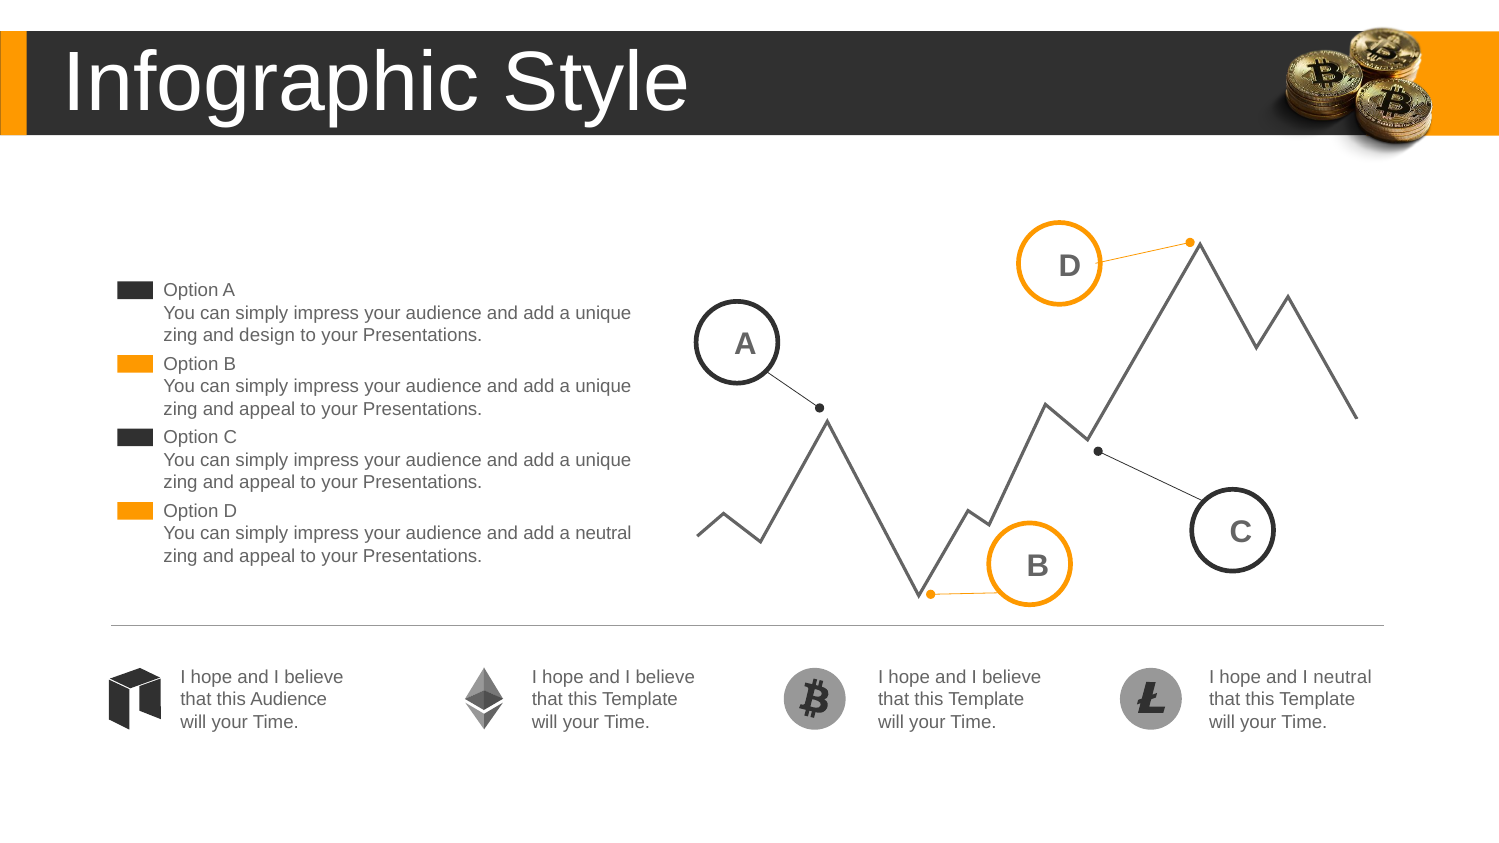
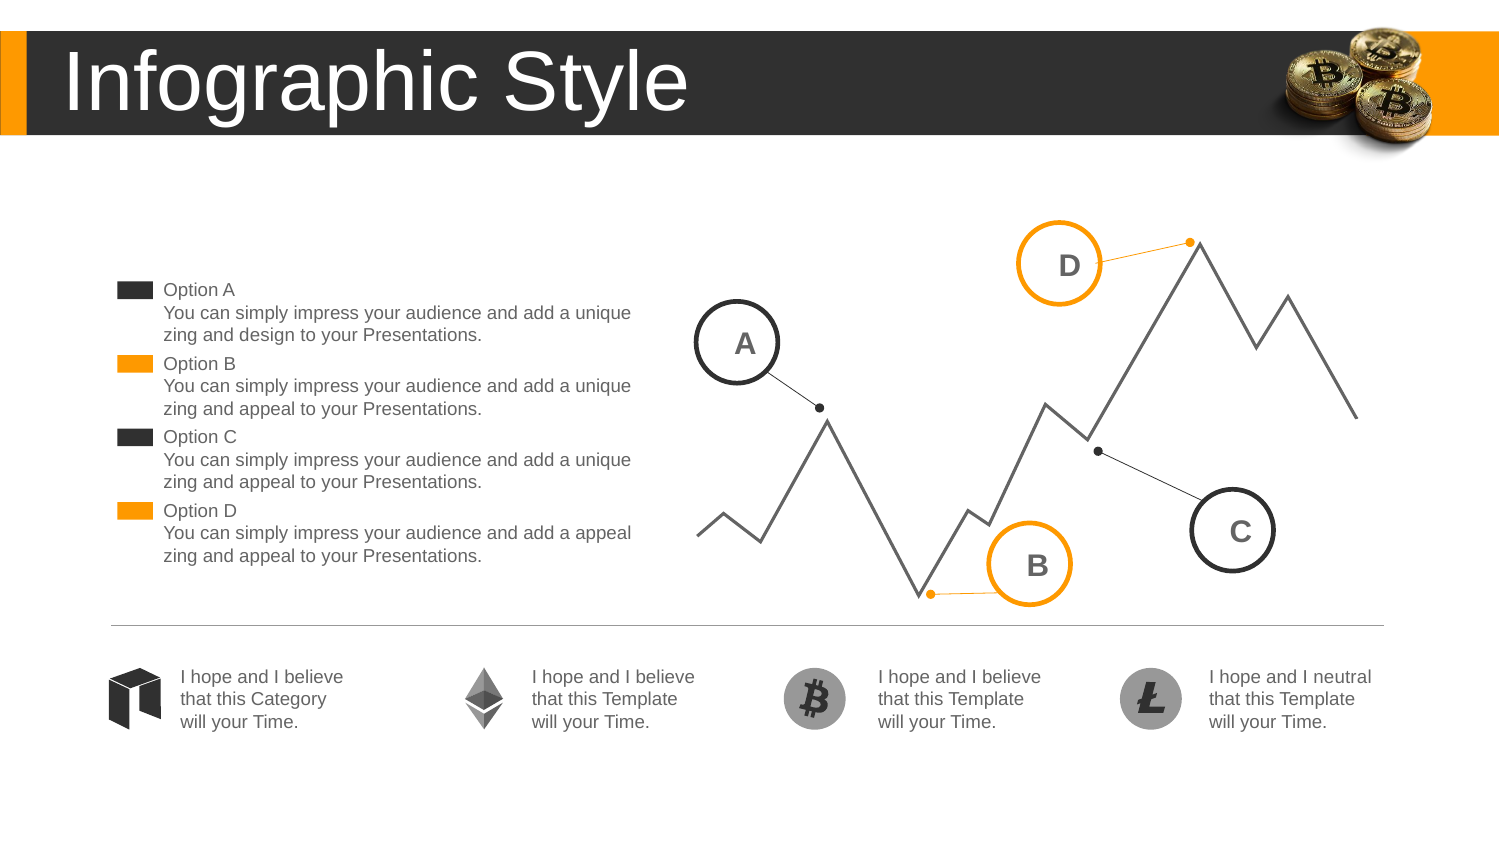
a neutral: neutral -> appeal
this Audience: Audience -> Category
